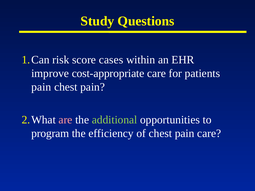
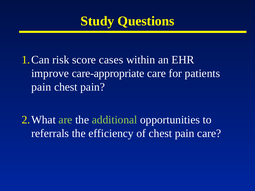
cost-appropriate: cost-appropriate -> care-appropriate
are colour: pink -> light green
program: program -> referrals
